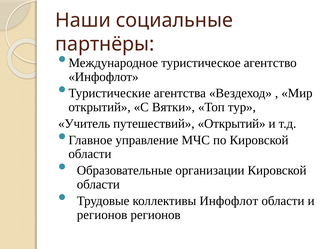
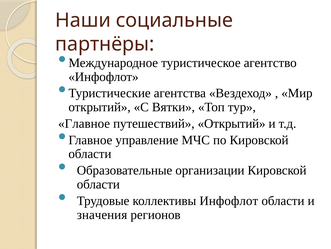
Учитель at (84, 123): Учитель -> Главное
регионов at (102, 214): регионов -> значения
